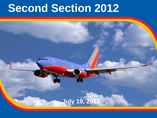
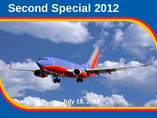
Section: Section -> Special
